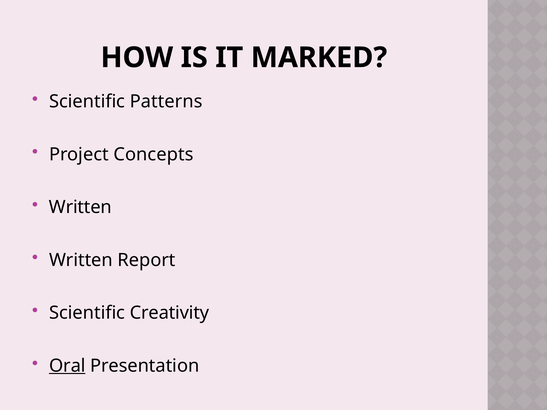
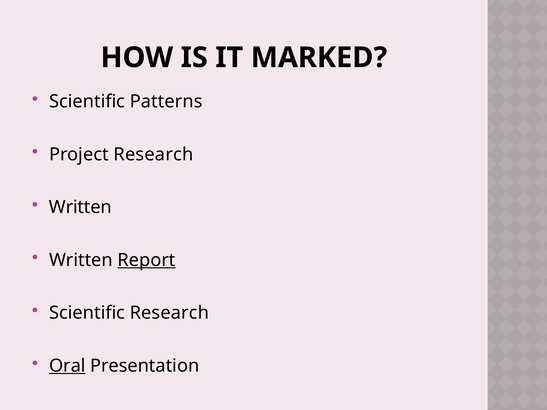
Project Concepts: Concepts -> Research
Report underline: none -> present
Scientific Creativity: Creativity -> Research
